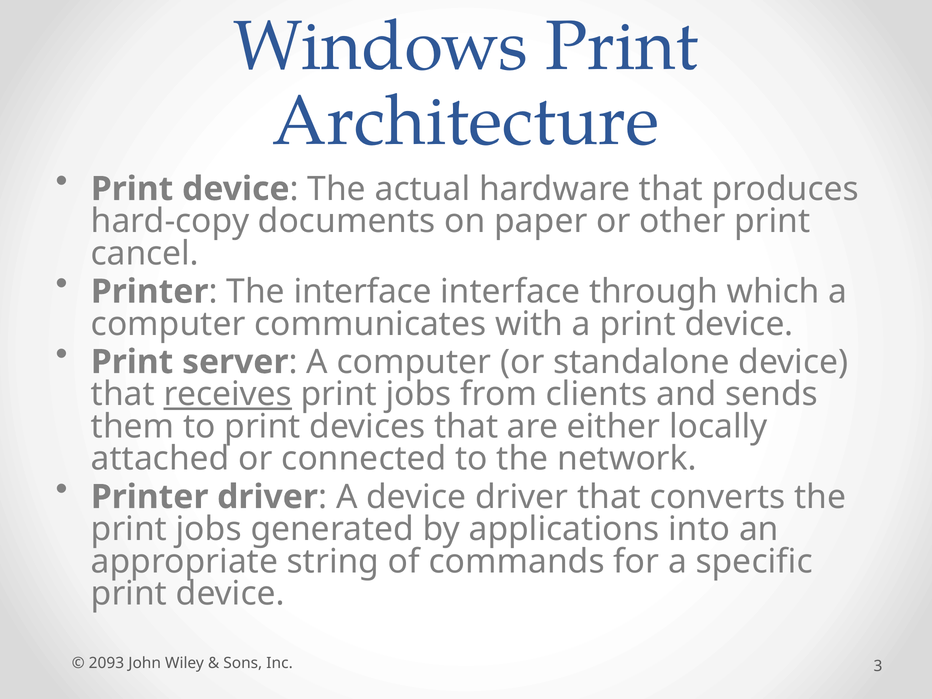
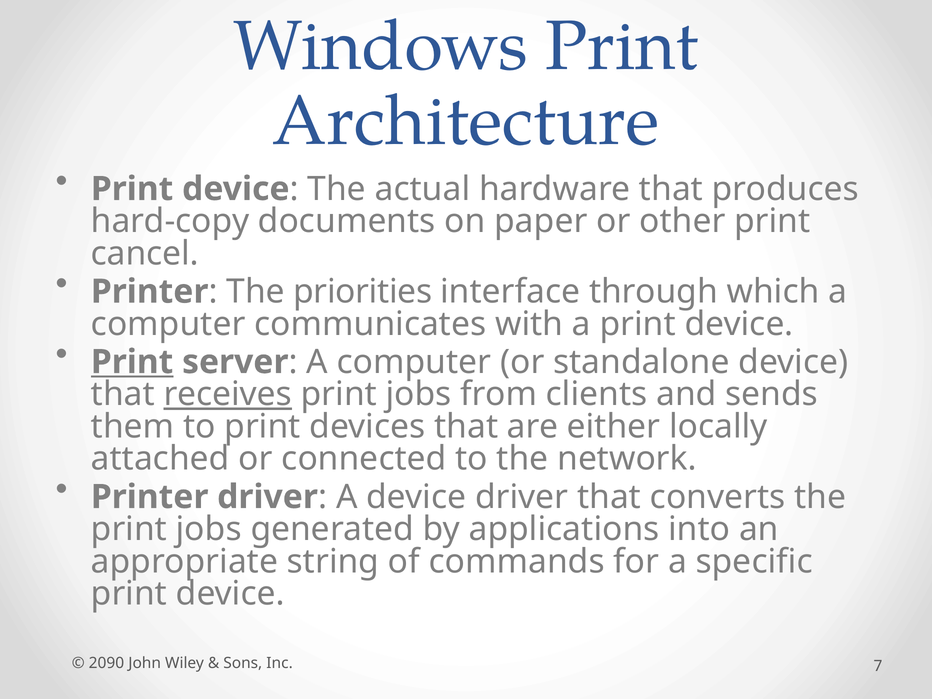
The interface: interface -> priorities
Print at (132, 362) underline: none -> present
2093: 2093 -> 2090
3: 3 -> 7
